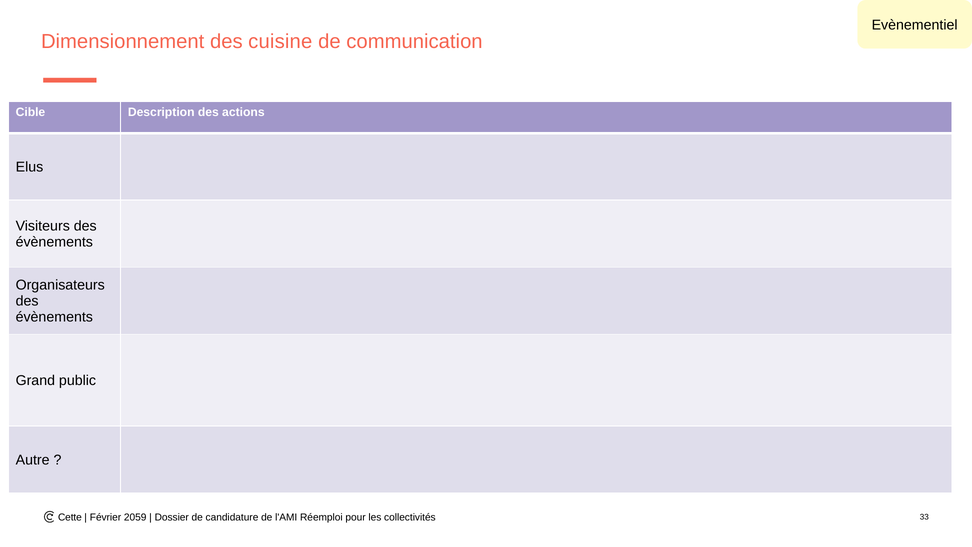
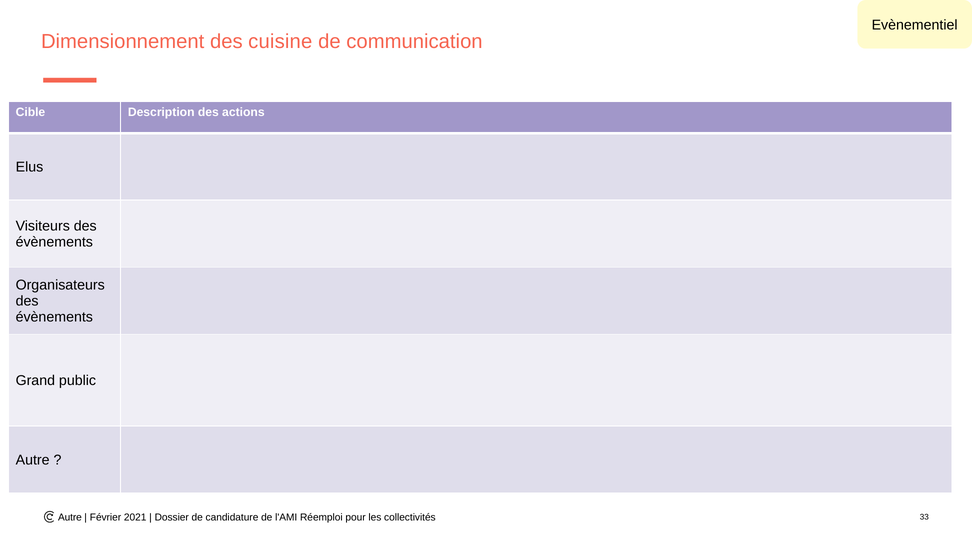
Cette at (70, 517): Cette -> Autre
2059: 2059 -> 2021
